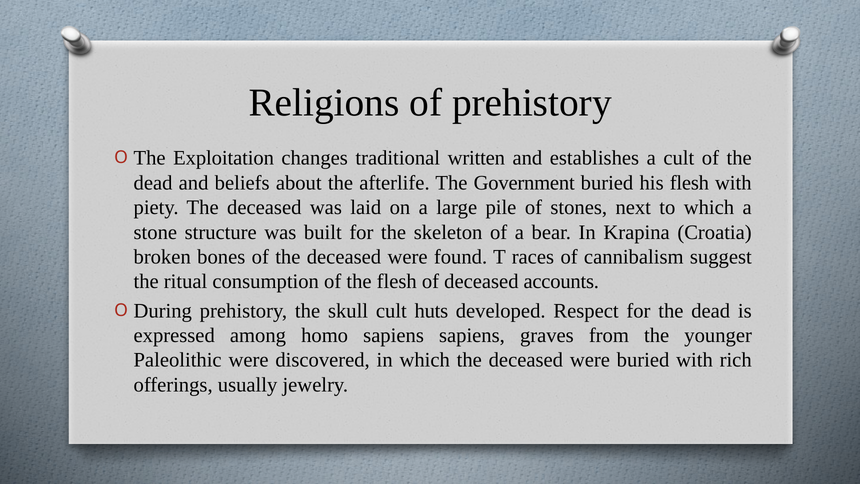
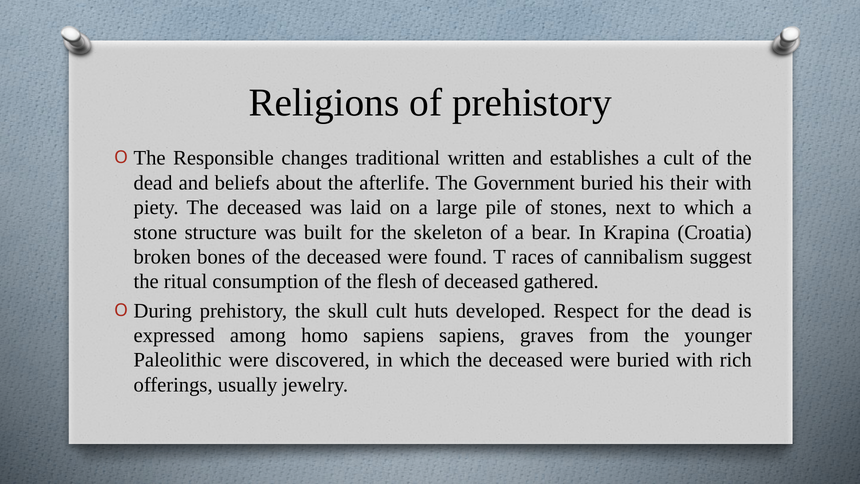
Exploitation: Exploitation -> Responsible
his flesh: flesh -> their
accounts: accounts -> gathered
